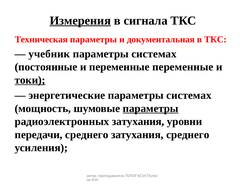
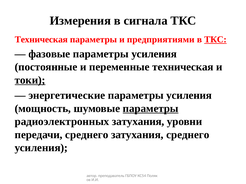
Измерения underline: present -> none
документальная: документальная -> предприятиями
ТКС at (215, 40) underline: none -> present
учебник: учебник -> фазовые
системах at (154, 54): системах -> усиления
переменные переменные: переменные -> техническая
энергетические параметры системах: системах -> усиления
